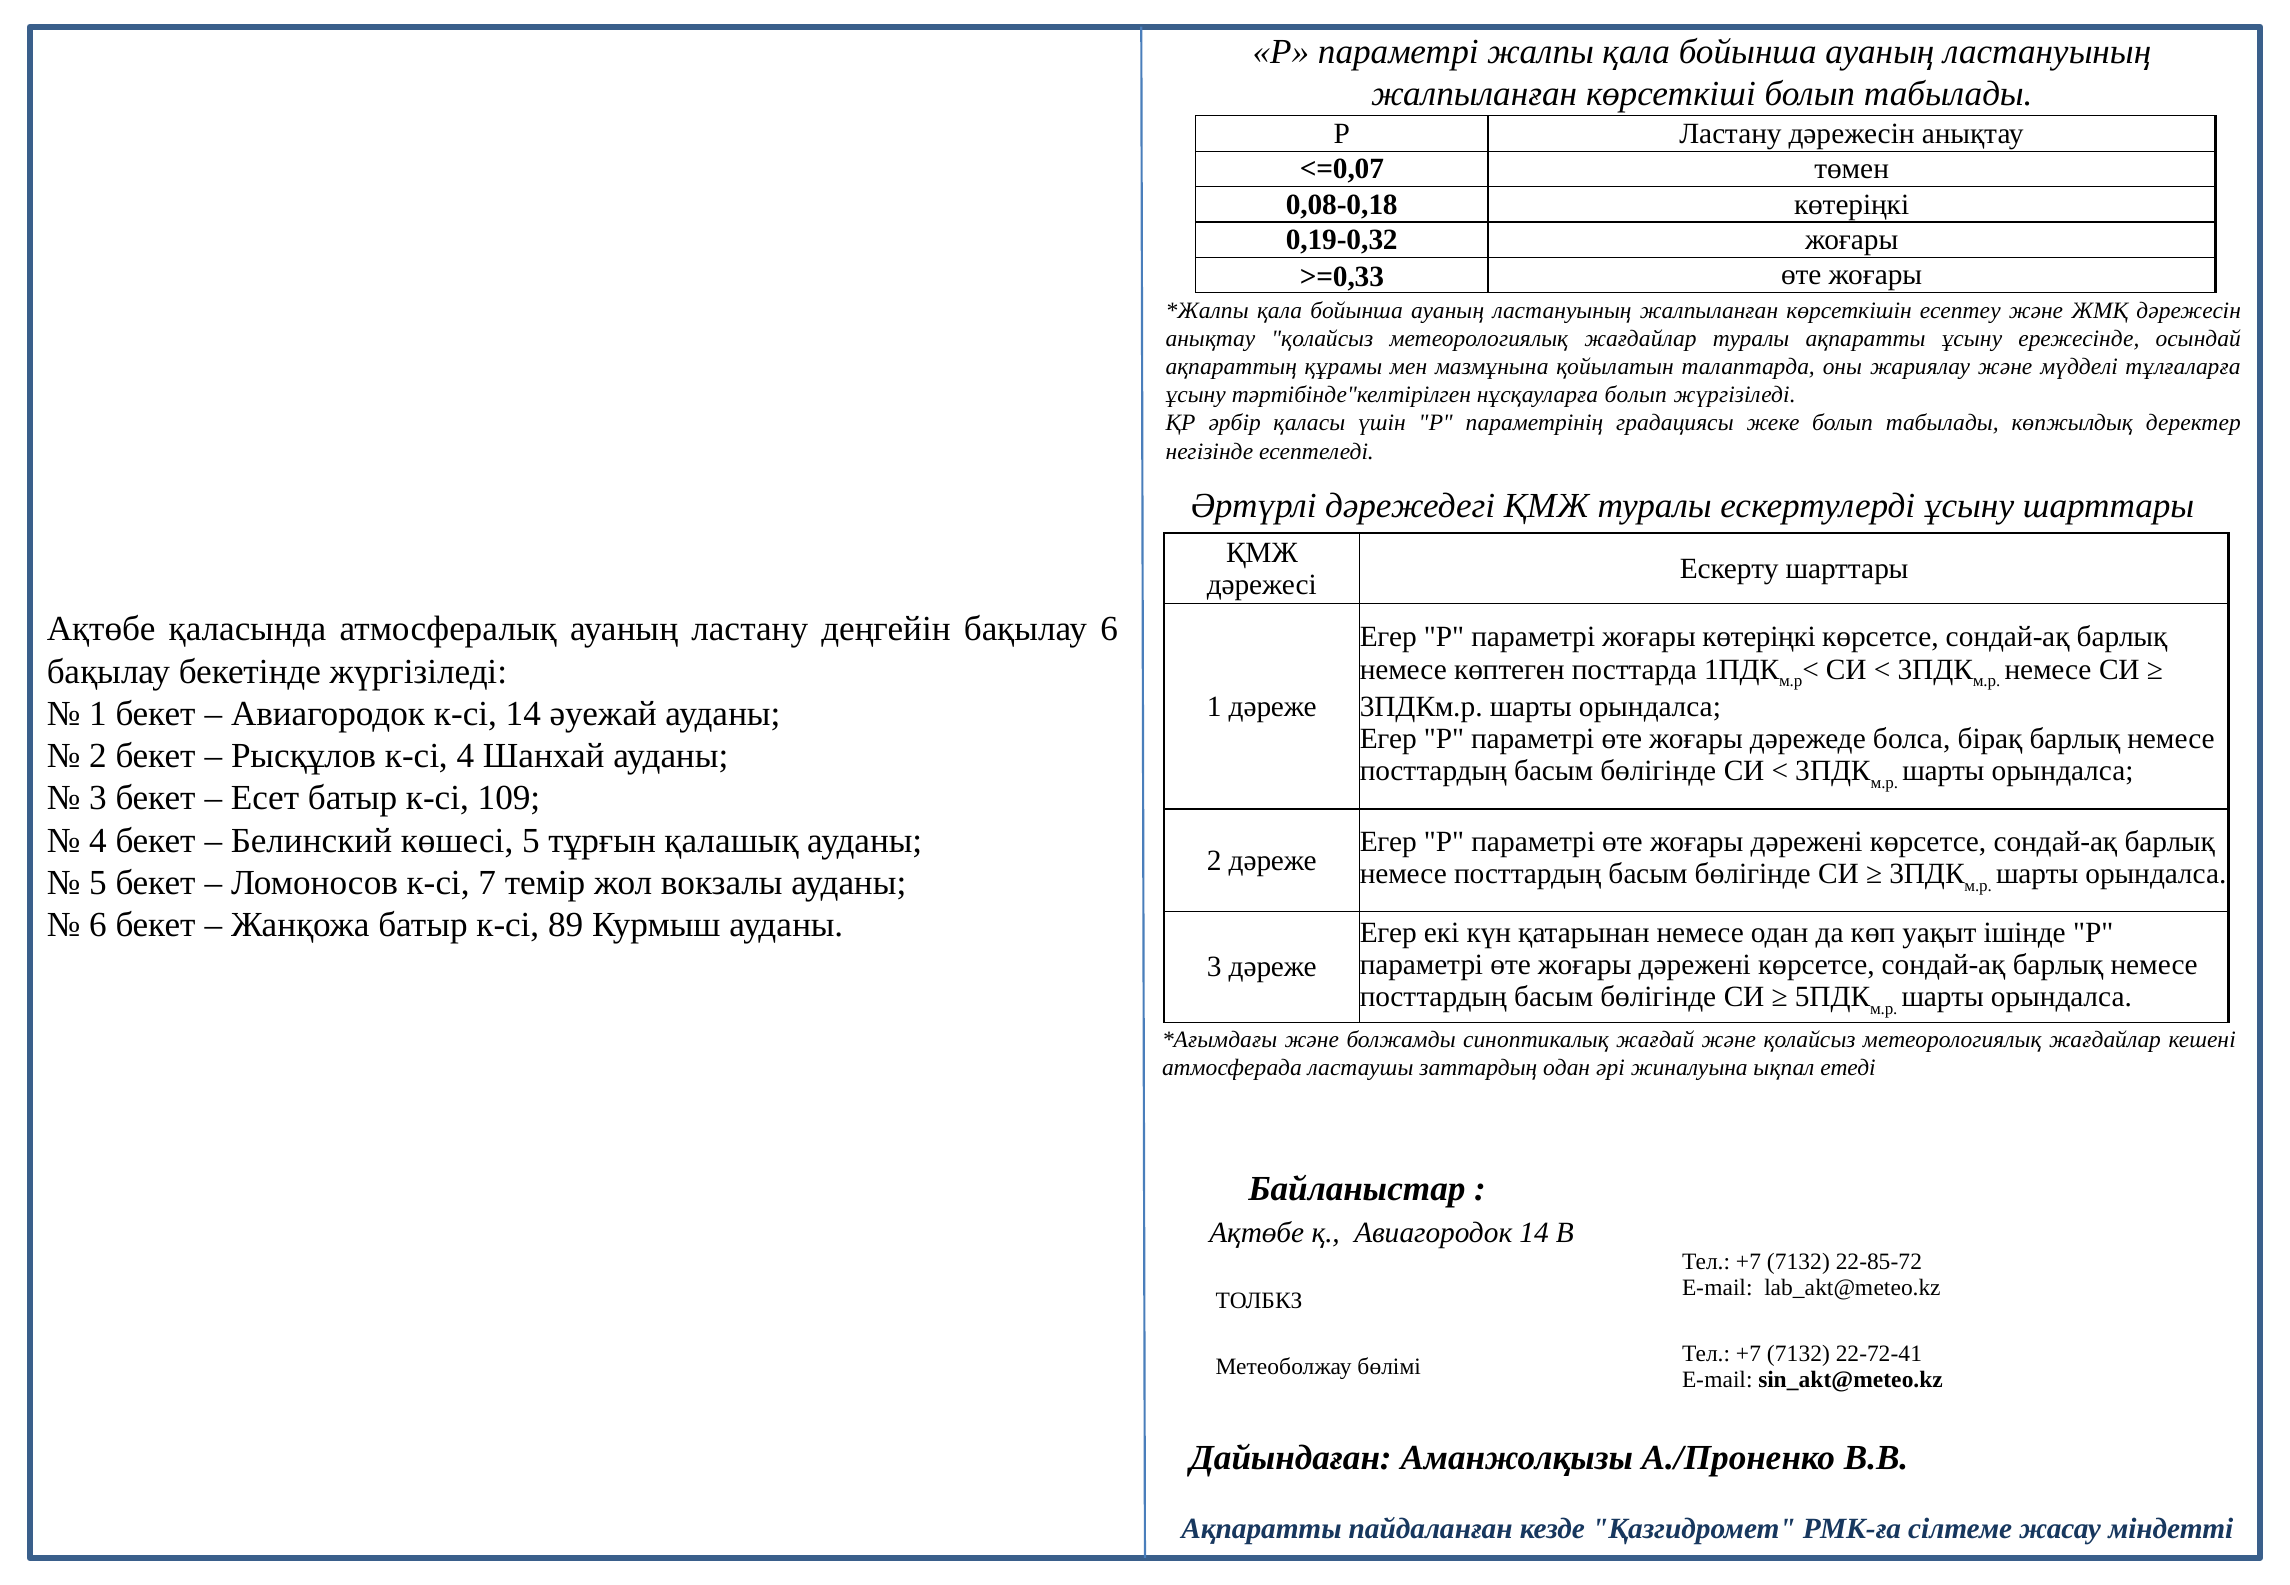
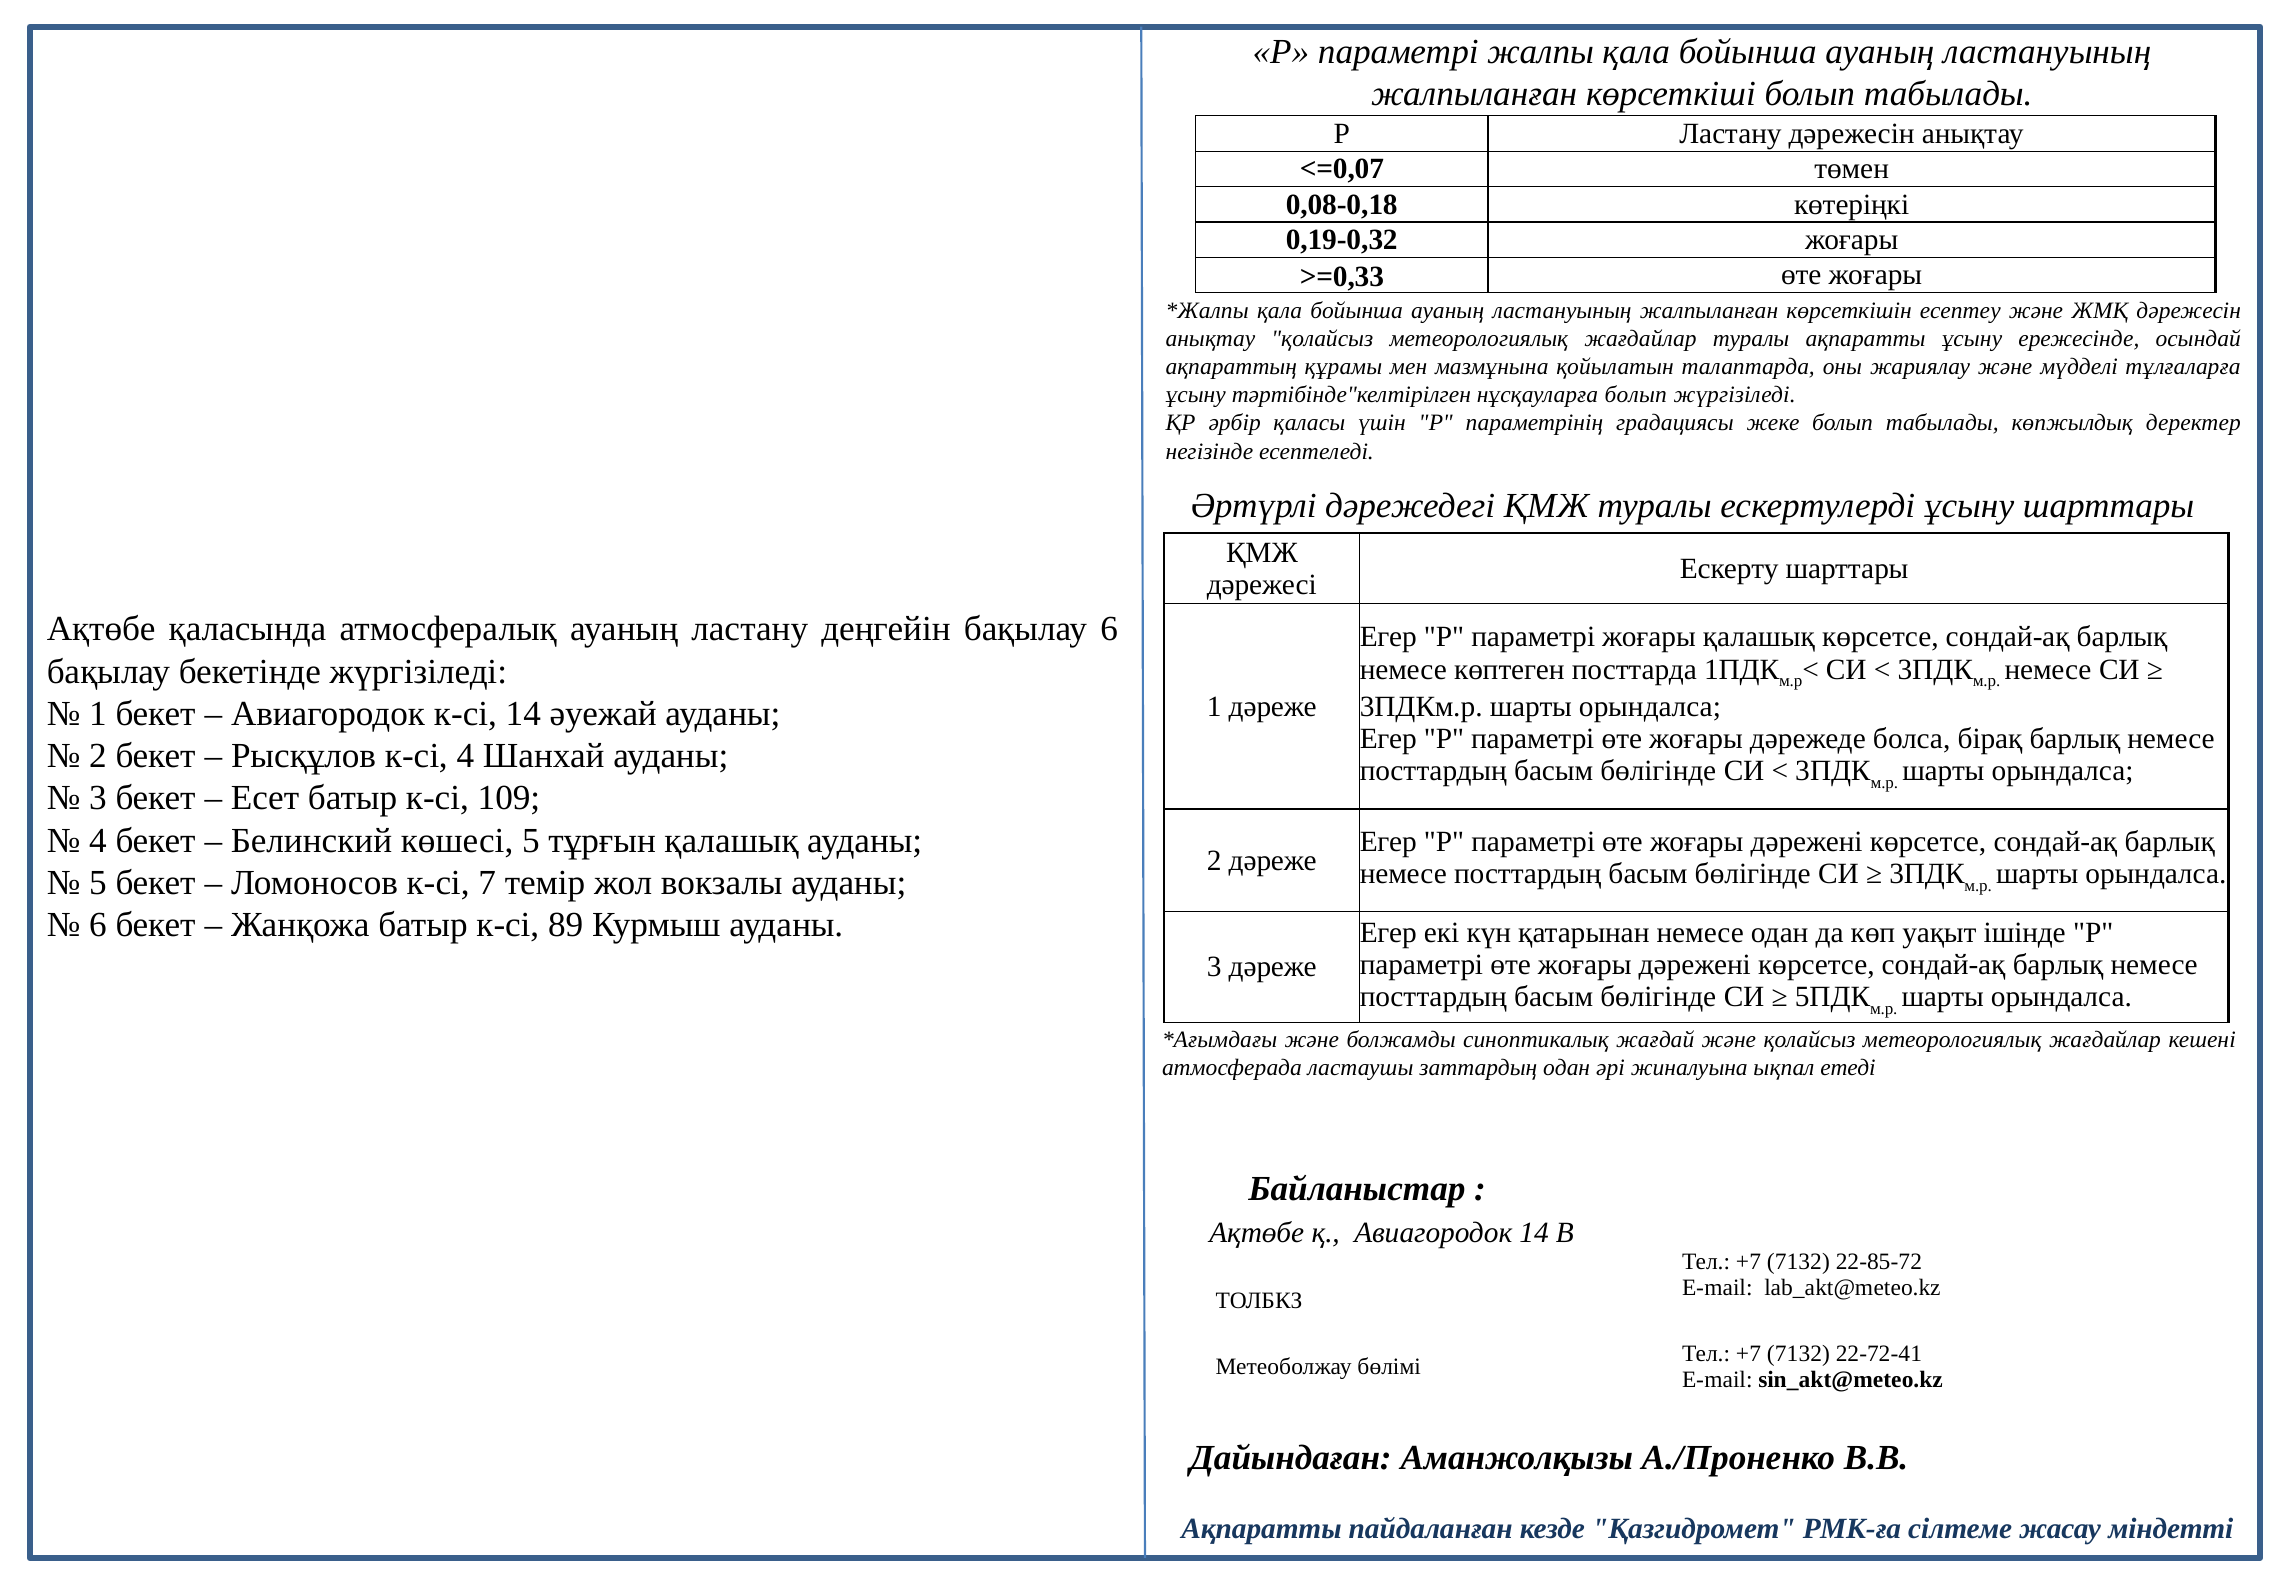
жоғары көтеріңкі: көтеріңкі -> қалашық
